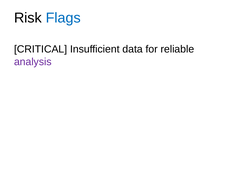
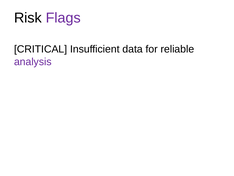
Flags colour: blue -> purple
